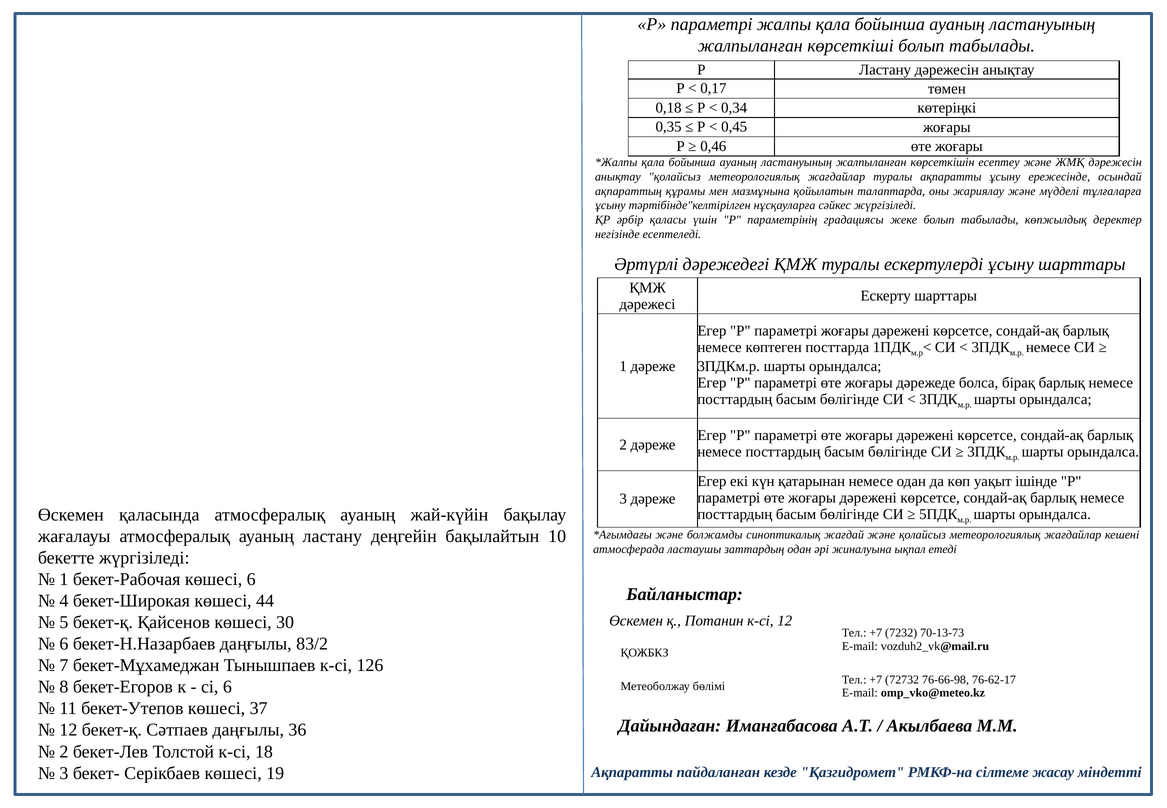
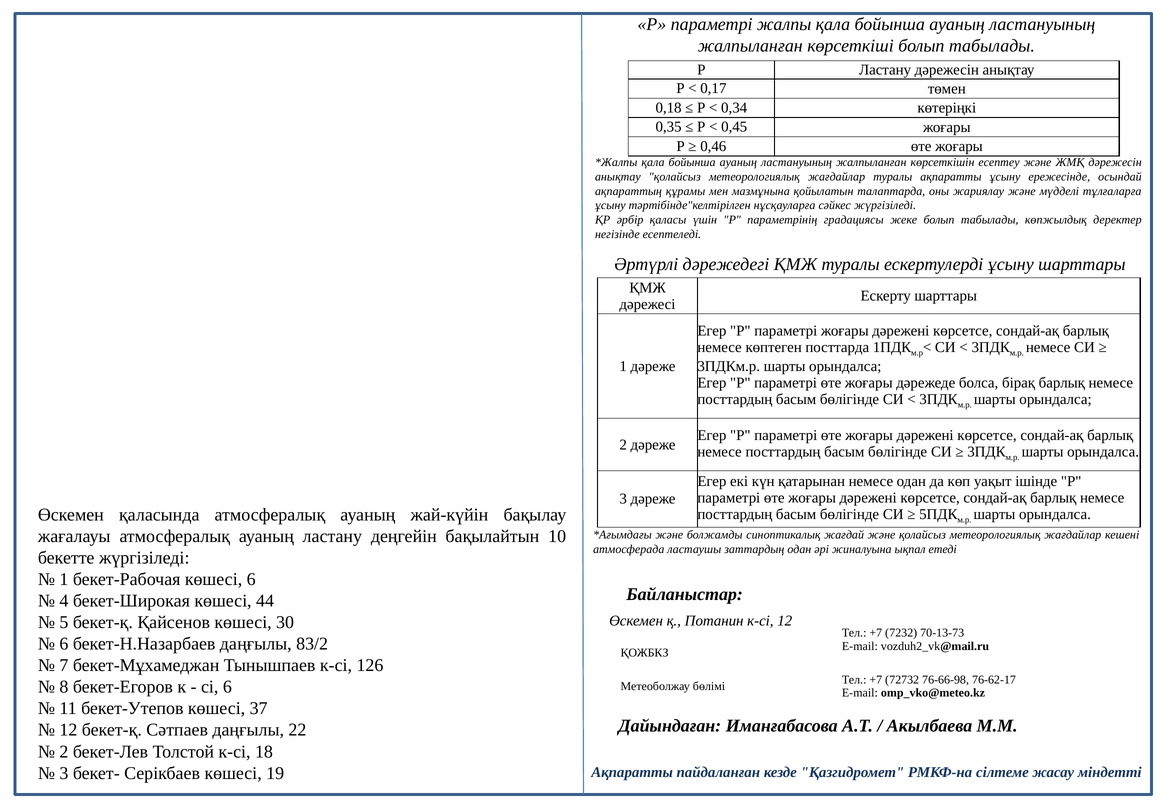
36: 36 -> 22
